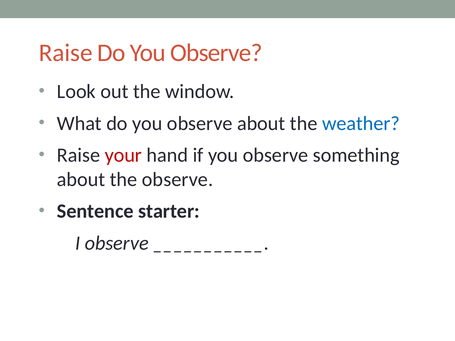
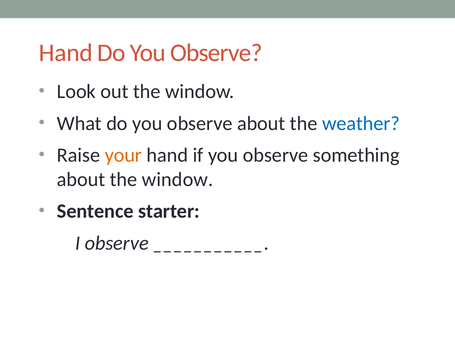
Raise at (66, 53): Raise -> Hand
your colour: red -> orange
about the observe: observe -> window
